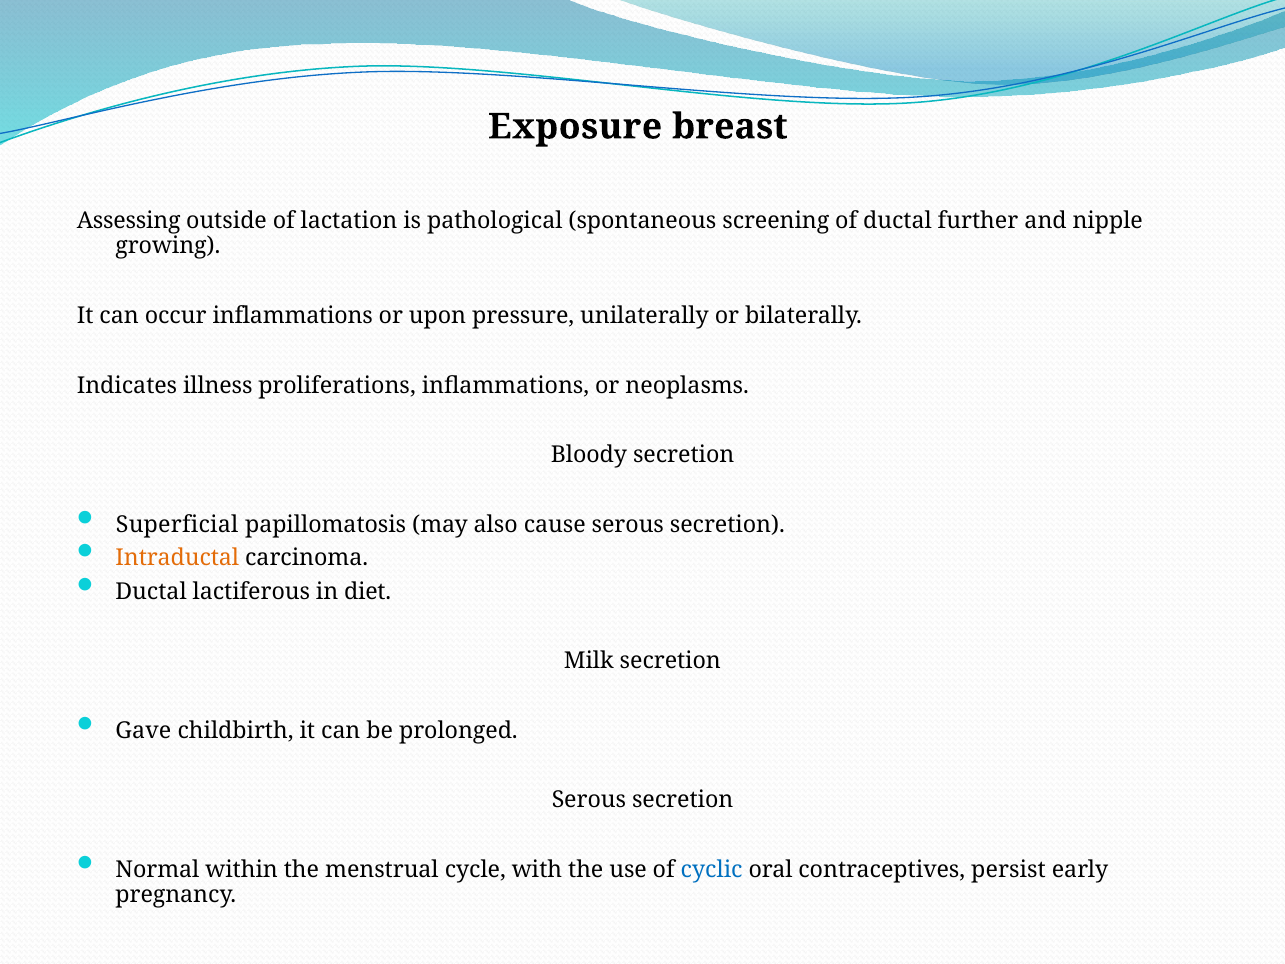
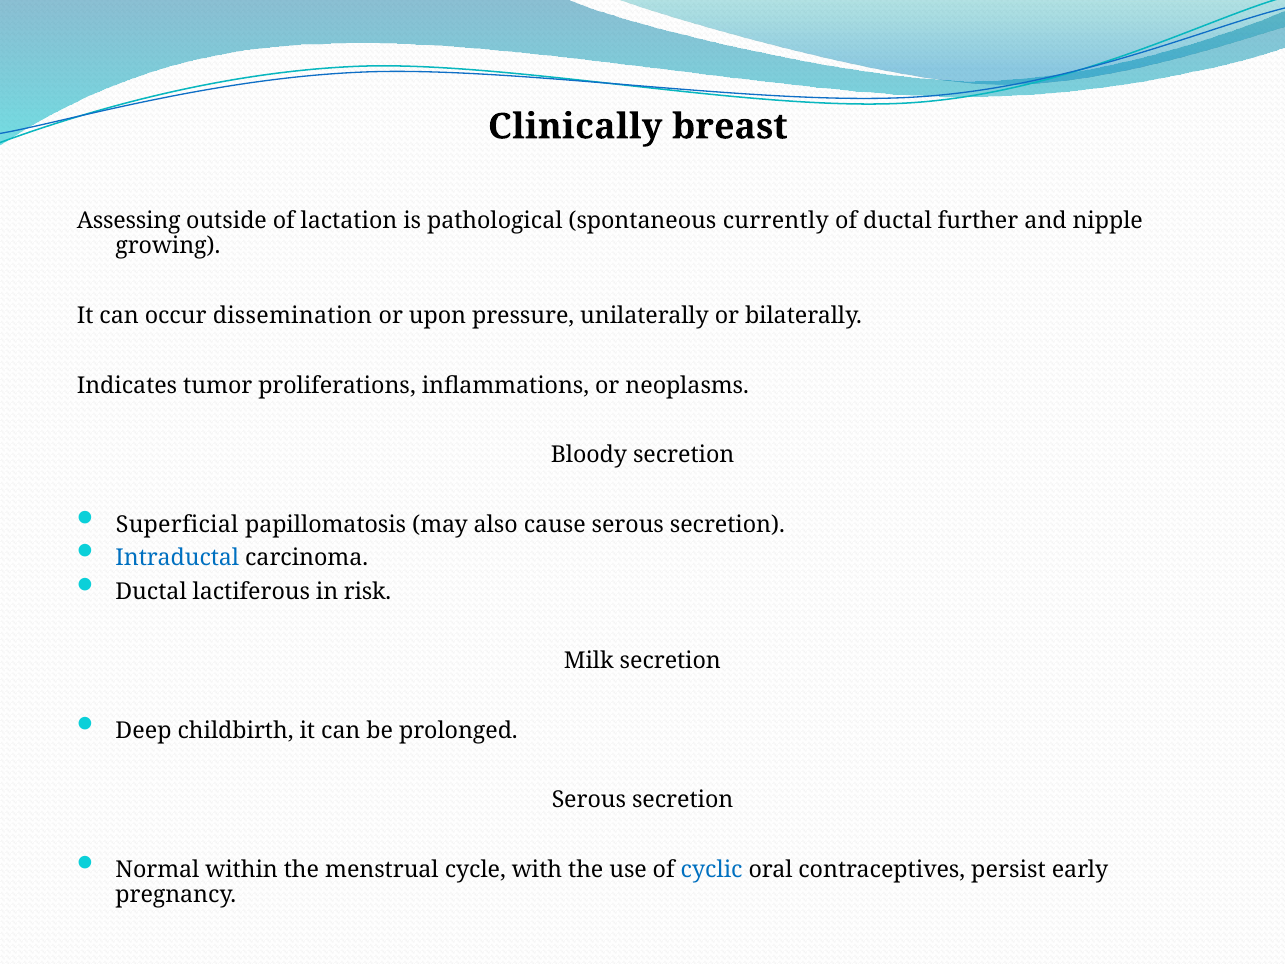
Exposure: Exposure -> Clinically
screening: screening -> currently
occur inflammations: inflammations -> dissemination
illness: illness -> tumor
Intraductal colour: orange -> blue
diet: diet -> risk
Gave: Gave -> Deep
